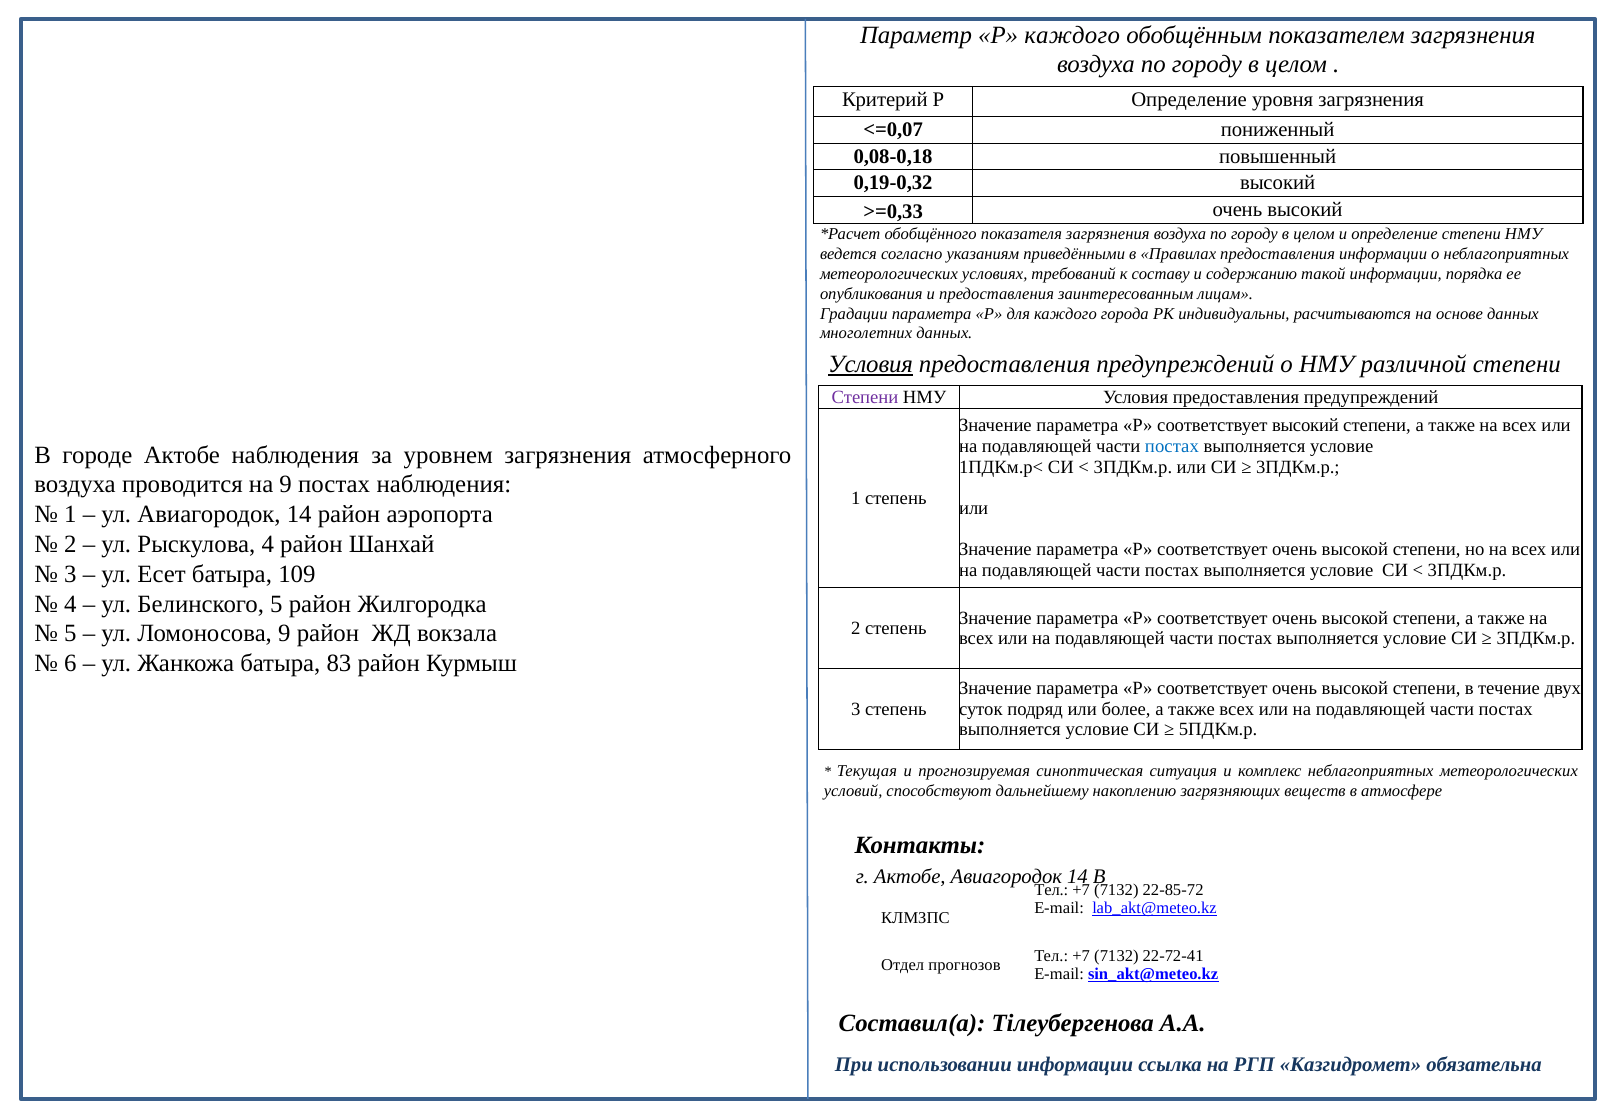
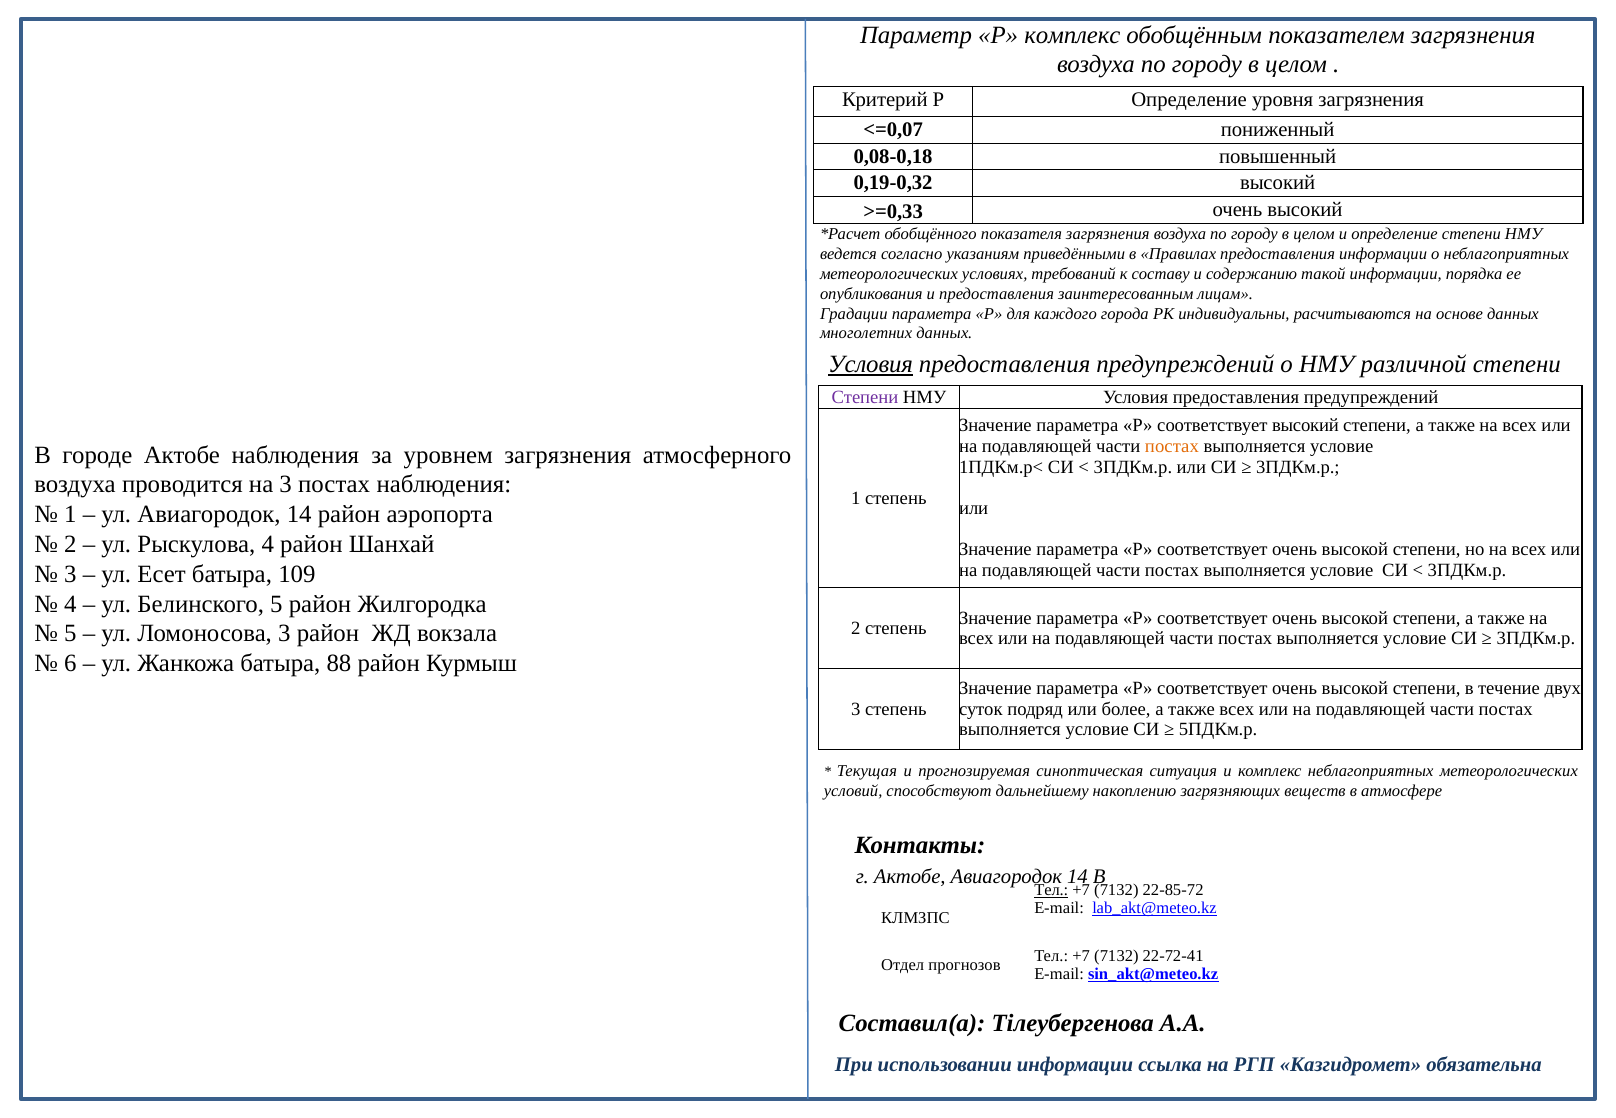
Р каждого: каждого -> комплекс
постах at (1172, 447) colour: blue -> orange
на 9: 9 -> 3
Ломоносова 9: 9 -> 3
83: 83 -> 88
Тел at (1051, 891) underline: none -> present
